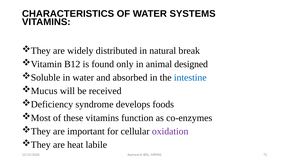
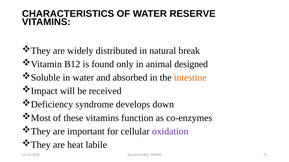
SYSTEMS: SYSTEMS -> RESERVE
intestine colour: blue -> orange
Mucus: Mucus -> Impact
foods: foods -> down
